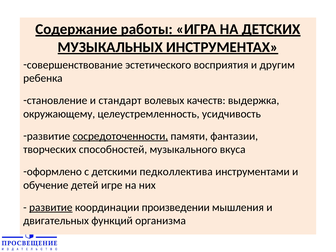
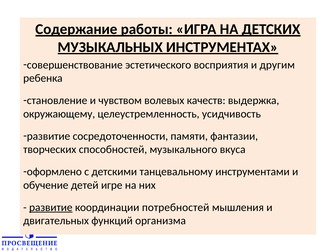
стандарт: стандарт -> чувством
сосредоточенности underline: present -> none
педколлектива: педколлектива -> танцевальному
произведении: произведении -> потребностей
